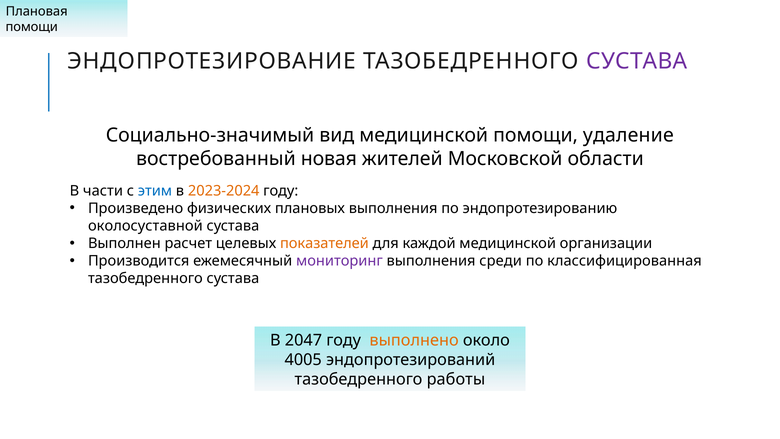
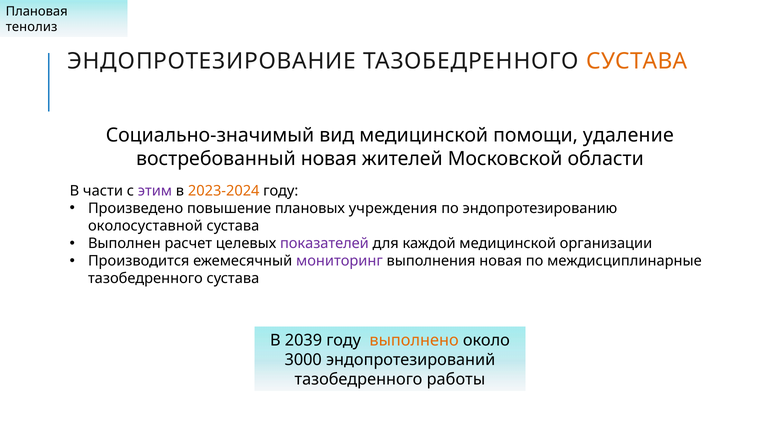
помощи at (32, 27): помощи -> тенолиз
СУСТАВА at (637, 61) colour: purple -> orange
этим colour: blue -> purple
физических: физических -> повышение
плановых выполнения: выполнения -> учреждения
показателей colour: orange -> purple
выполнения среди: среди -> новая
классифицированная: классифицированная -> междисциплинарные
2047: 2047 -> 2039
4005: 4005 -> 3000
